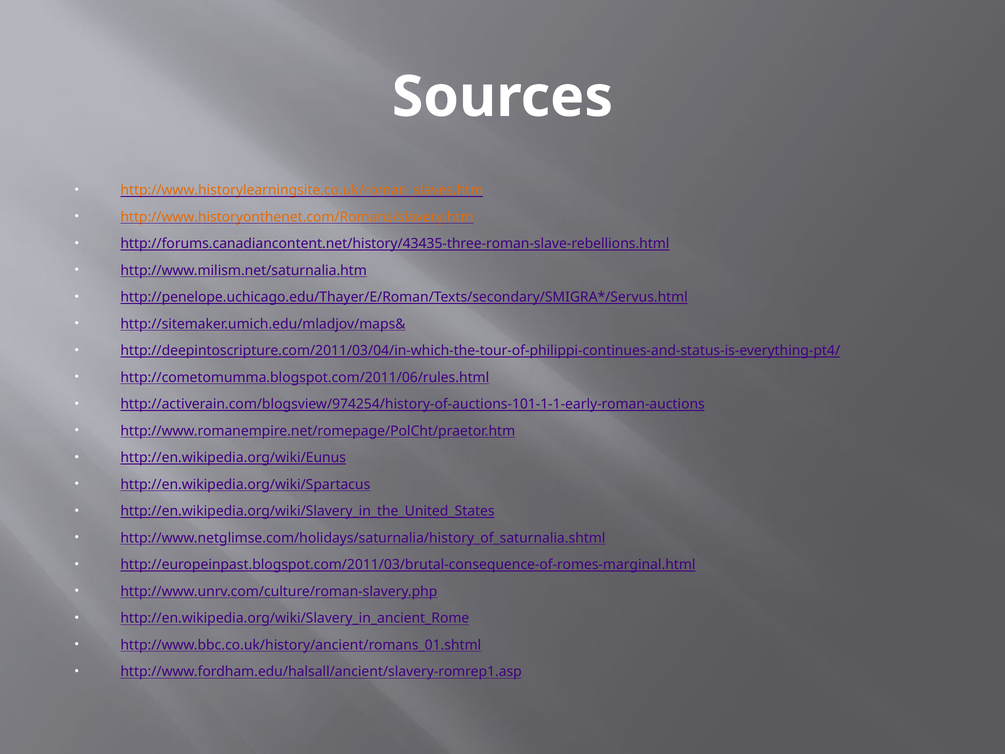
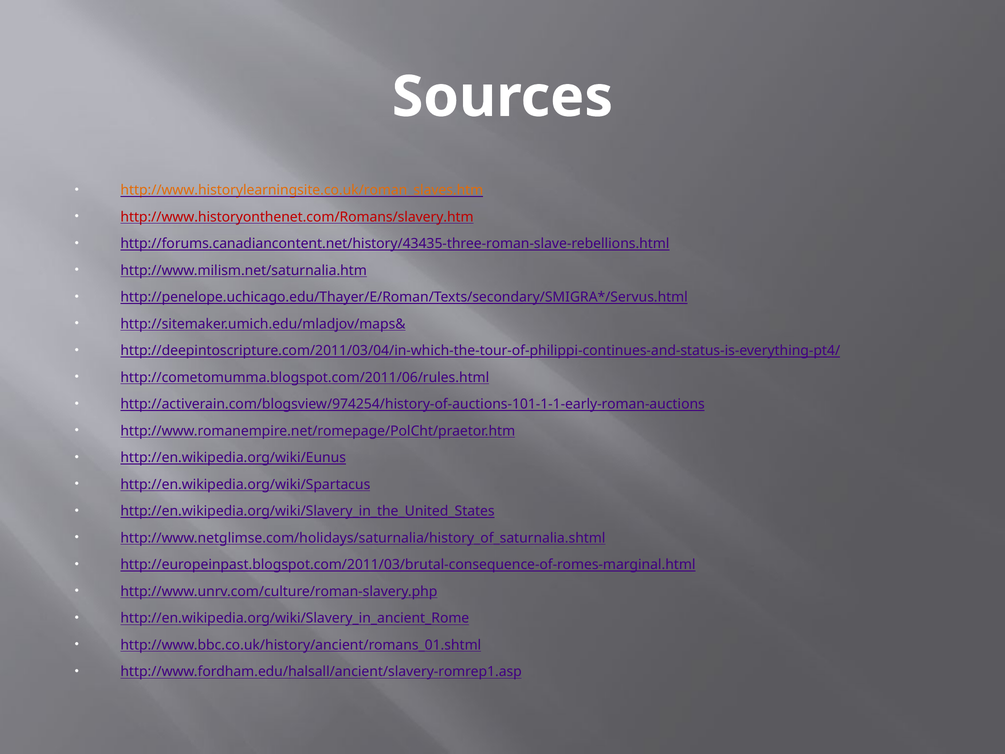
http://www.historyonthenet.com/Romans/slavery.htm colour: orange -> red
